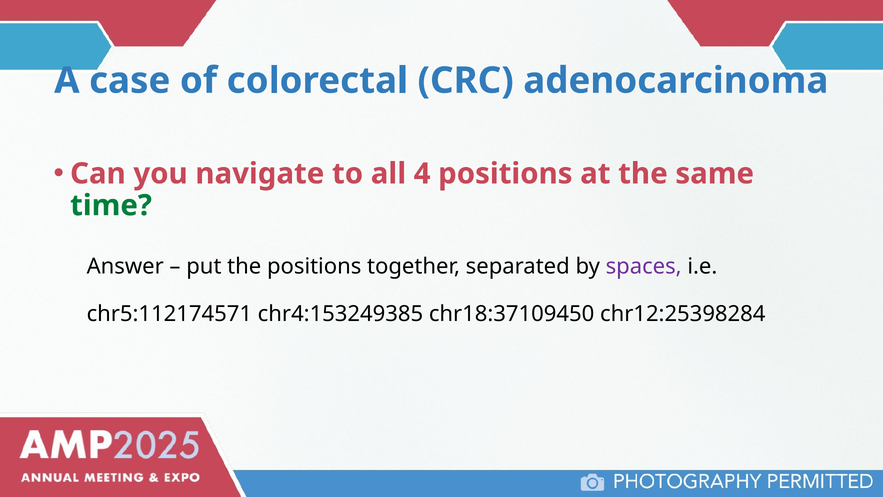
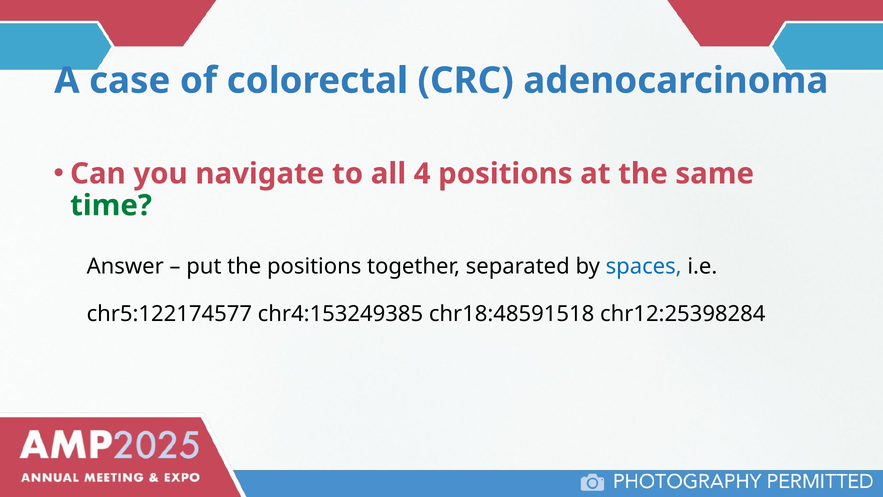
spaces colour: purple -> blue
chr5:112174571: chr5:112174571 -> chr5:122174577
chr18:37109450: chr18:37109450 -> chr18:48591518
